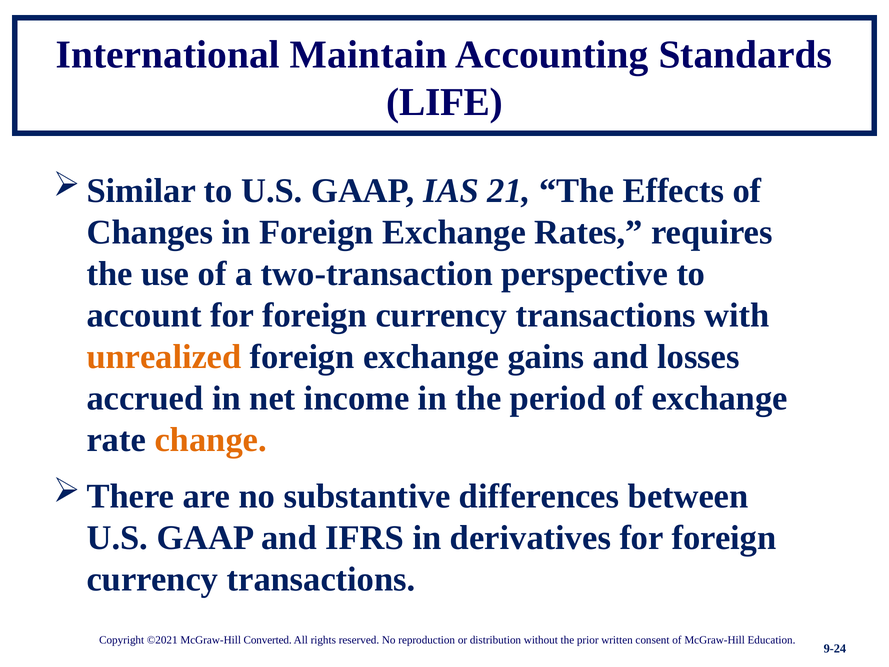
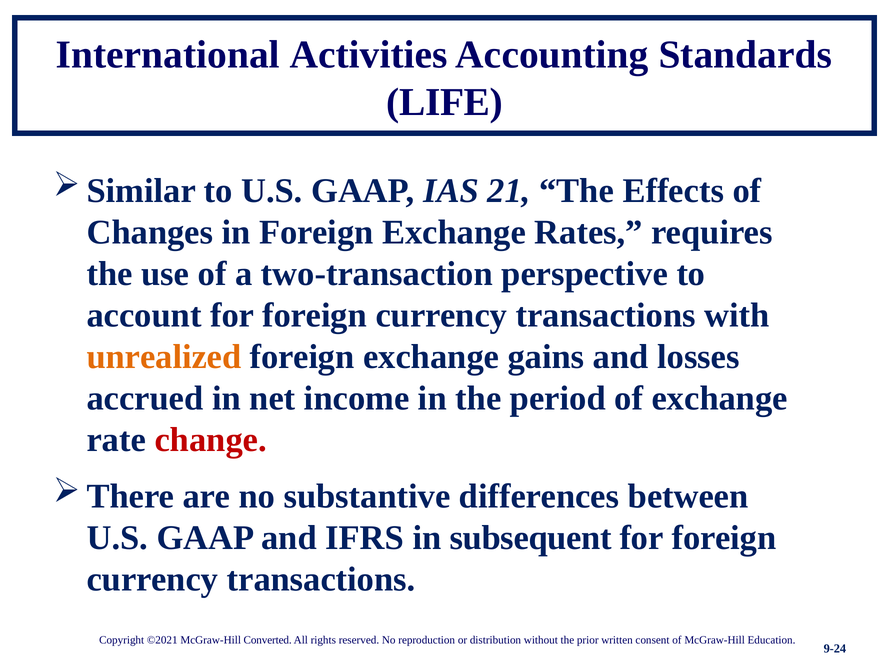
Maintain: Maintain -> Activities
change colour: orange -> red
derivatives: derivatives -> subsequent
